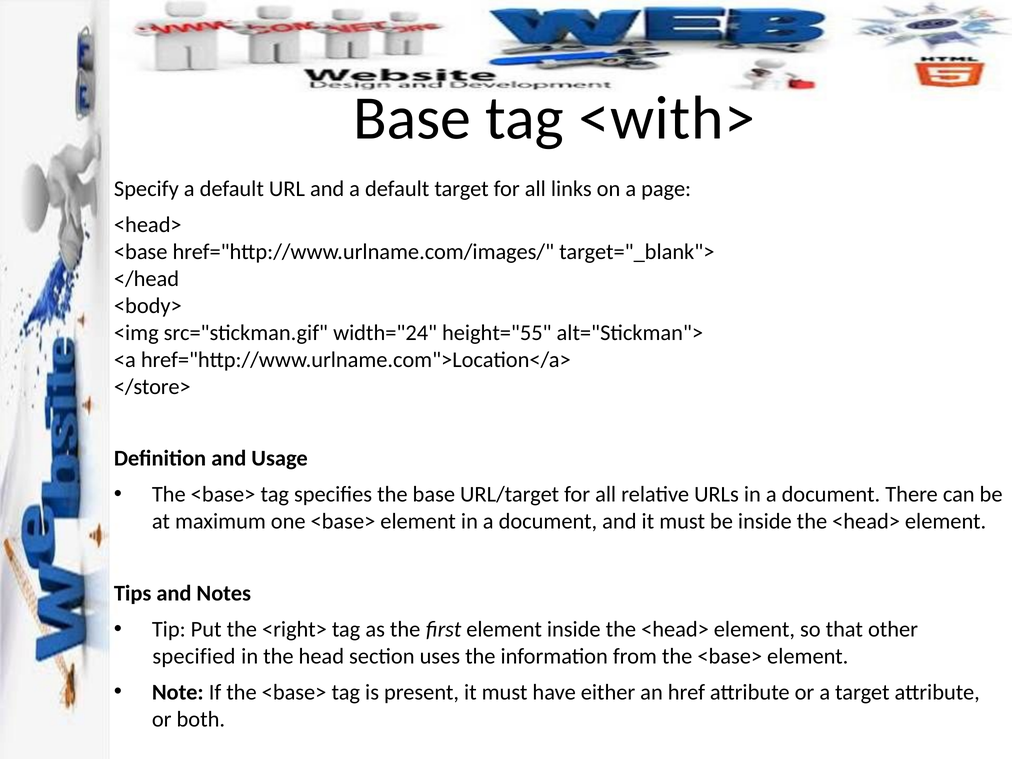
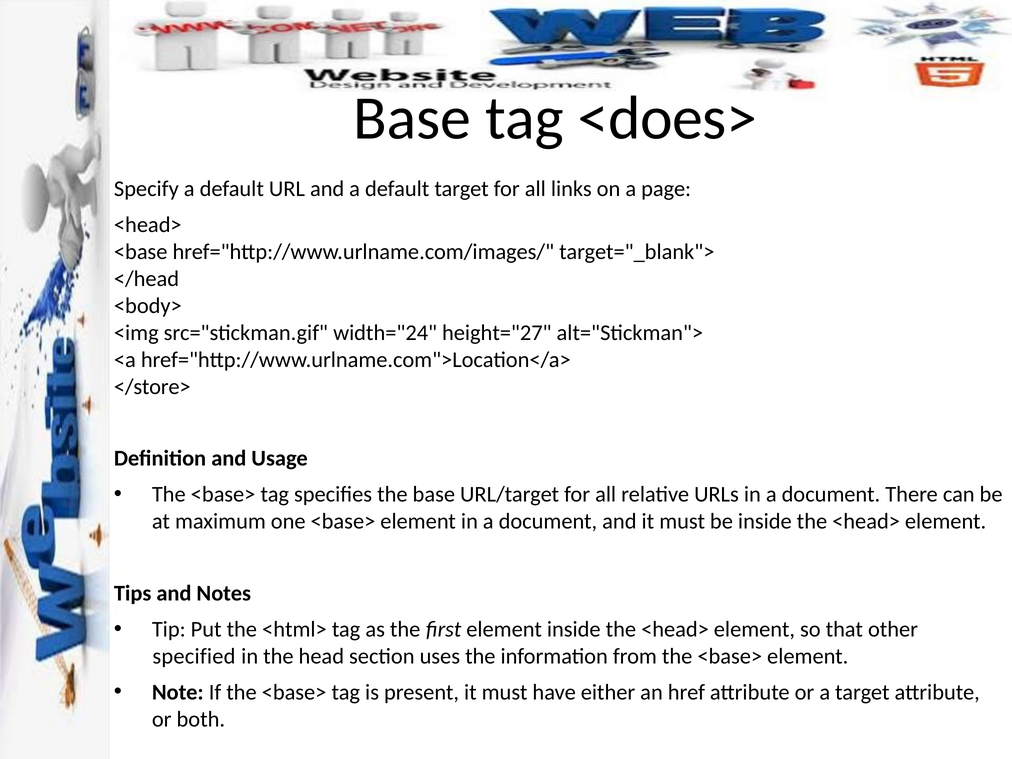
<with>: <with> -> <does>
height="55: height="55 -> height="27
<right>: <right> -> <html>
